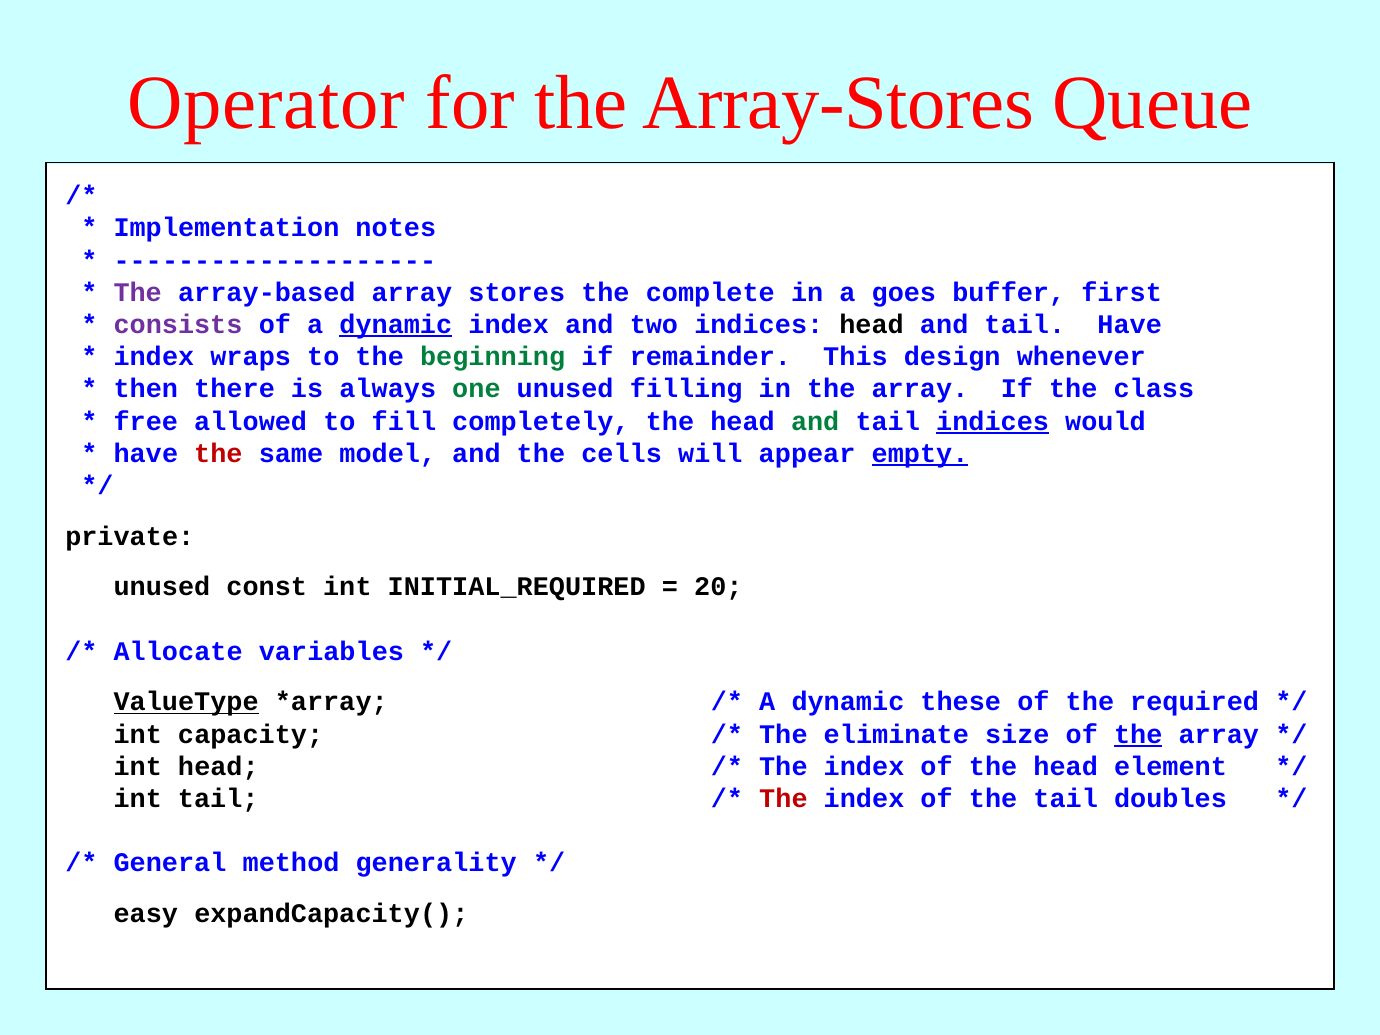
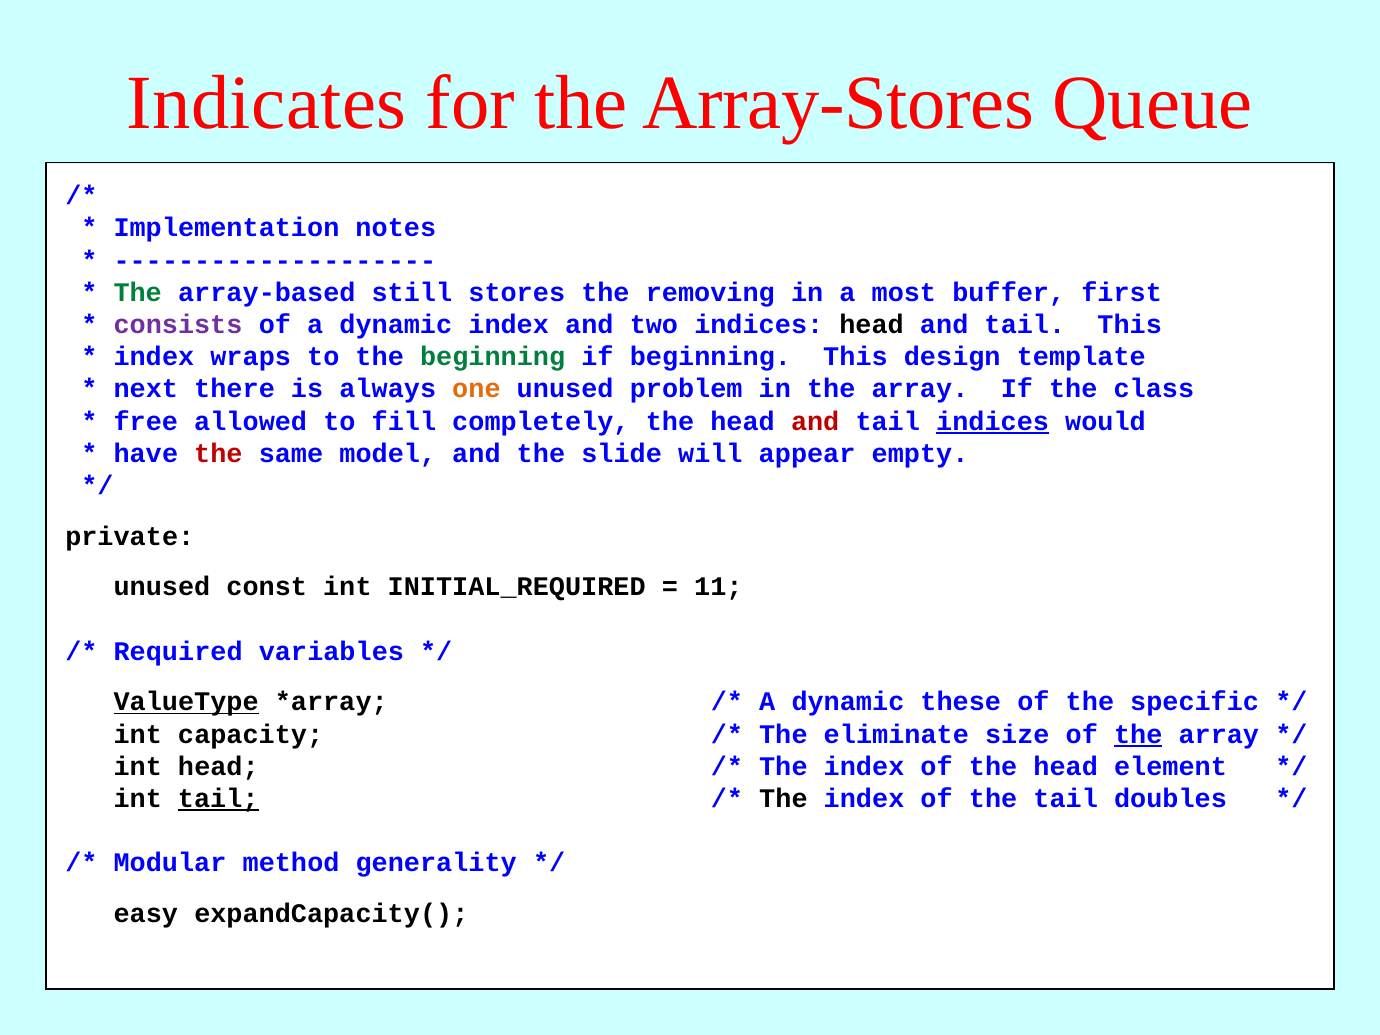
Operator: Operator -> Indicates
The at (138, 292) colour: purple -> green
array-based array: array -> still
complete: complete -> removing
goes: goes -> most
dynamic at (396, 325) underline: present -> none
tail Have: Have -> This
if remainder: remainder -> beginning
whenever: whenever -> template
then: then -> next
one colour: green -> orange
filling: filling -> problem
and at (815, 421) colour: green -> red
cells: cells -> slide
empty underline: present -> none
20: 20 -> 11
Allocate: Allocate -> Required
required: required -> specific
tail at (218, 799) underline: none -> present
The at (783, 799) colour: red -> black
General: General -> Modular
